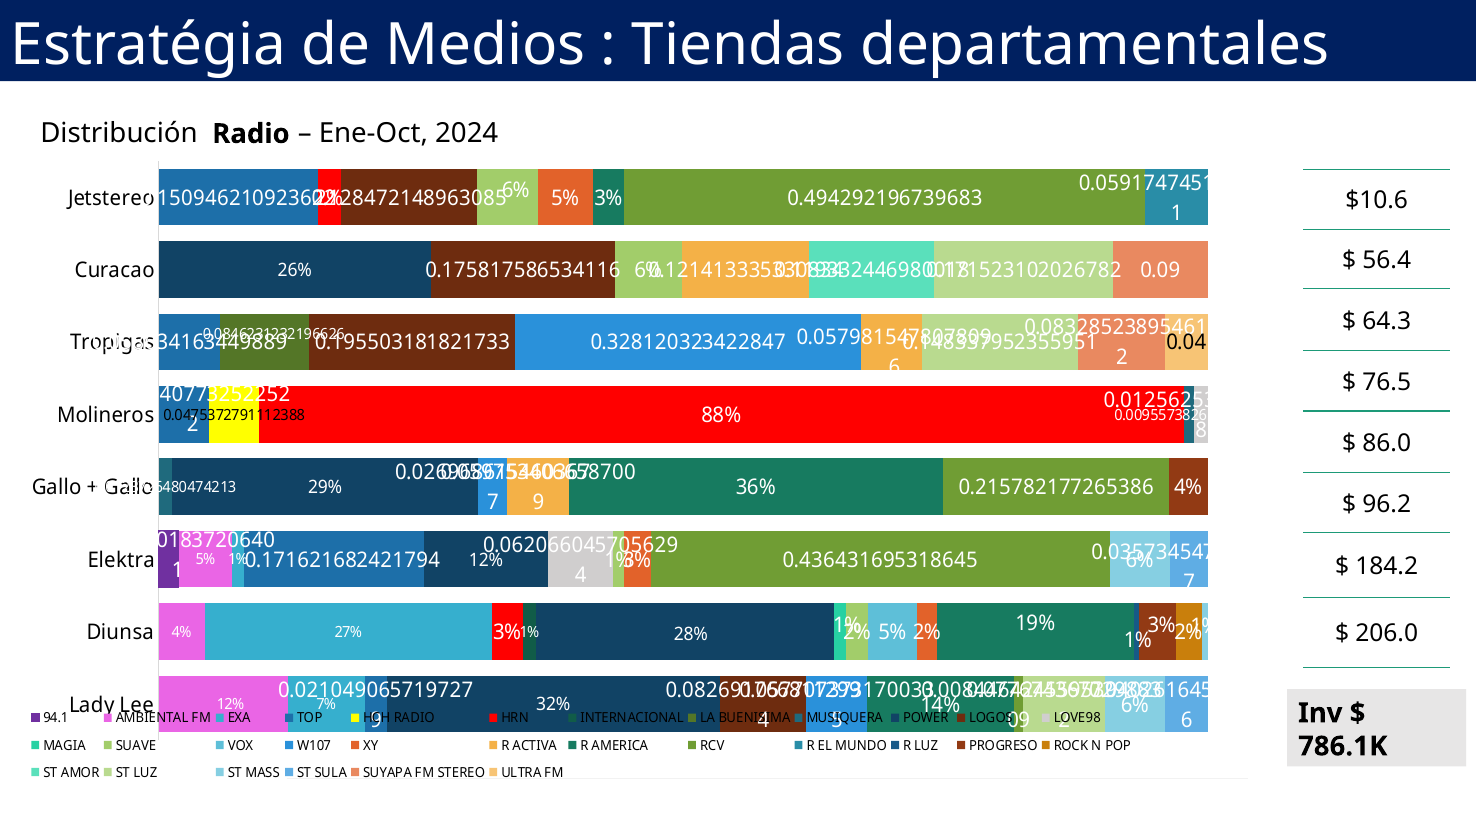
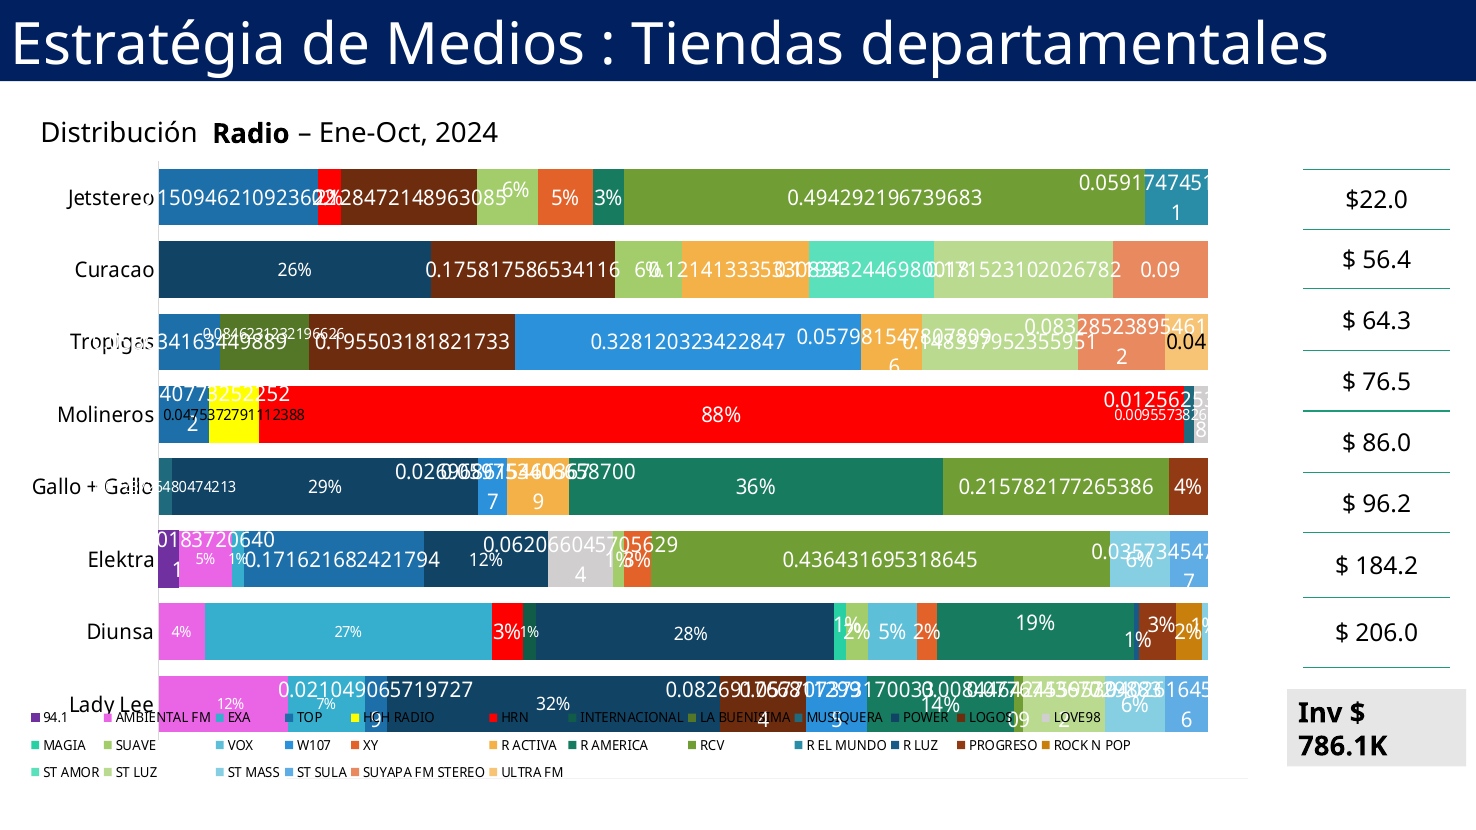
$10.6: $10.6 -> $22.0
